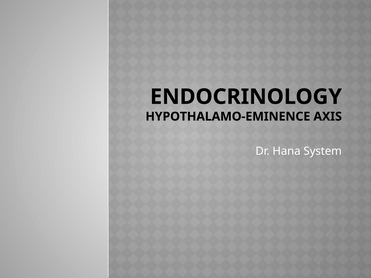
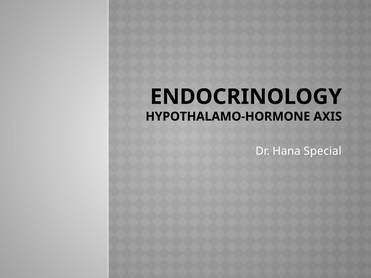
HYPOTHALAMO-EMINENCE: HYPOTHALAMO-EMINENCE -> HYPOTHALAMO-HORMONE
System: System -> Special
